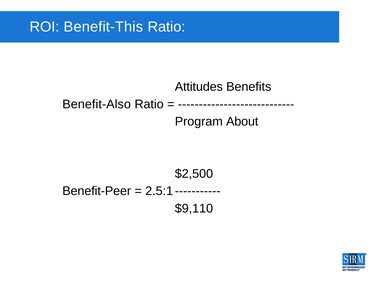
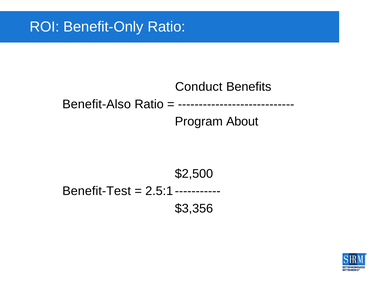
Benefit-This: Benefit-This -> Benefit-Only
Attitudes: Attitudes -> Conduct
Benefit-Peer: Benefit-Peer -> Benefit-Test
$9,110: $9,110 -> $3,356
